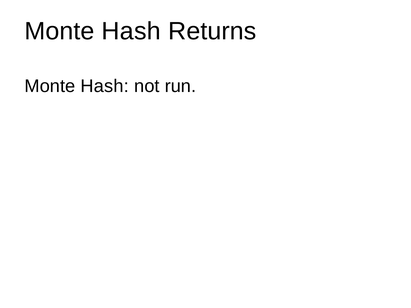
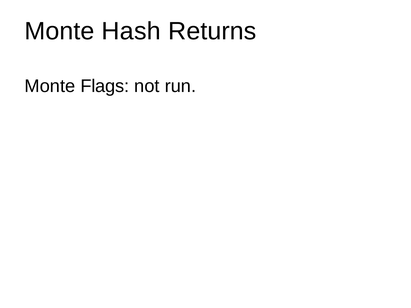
Hash at (105, 86): Hash -> Flags
